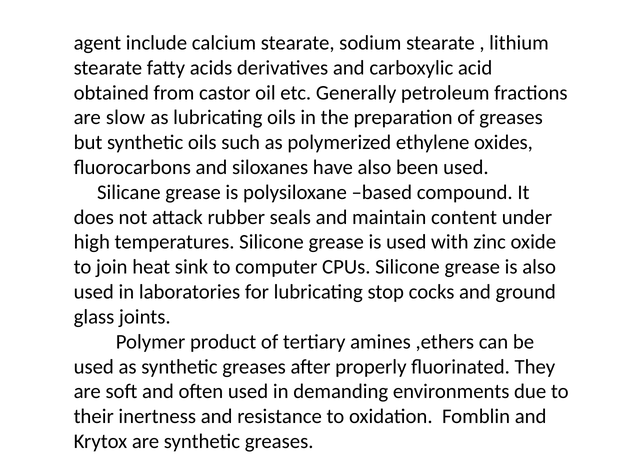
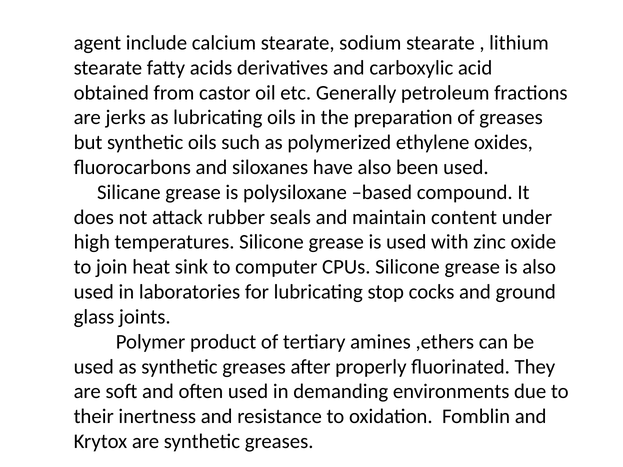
slow: slow -> jerks
